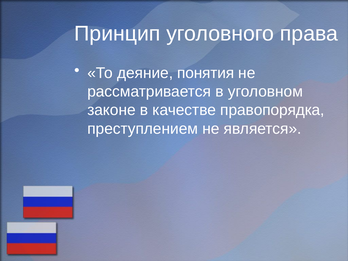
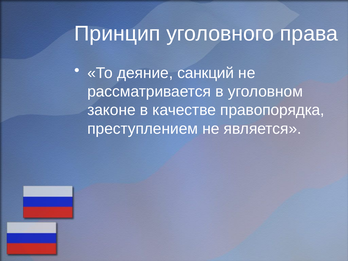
понятия: понятия -> санкций
